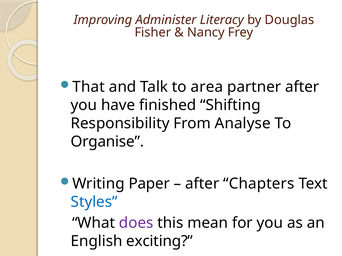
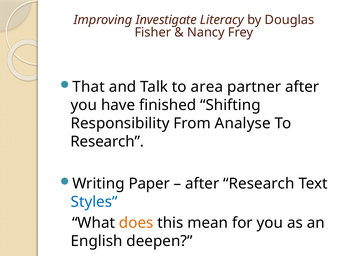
Administer: Administer -> Investigate
Organise at (107, 142): Organise -> Research
after Chapters: Chapters -> Research
does colour: purple -> orange
exciting: exciting -> deepen
